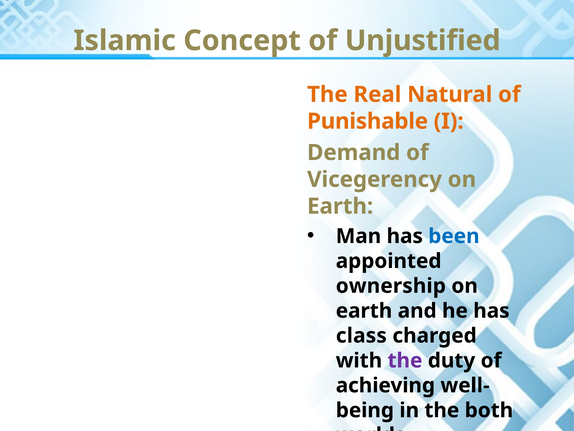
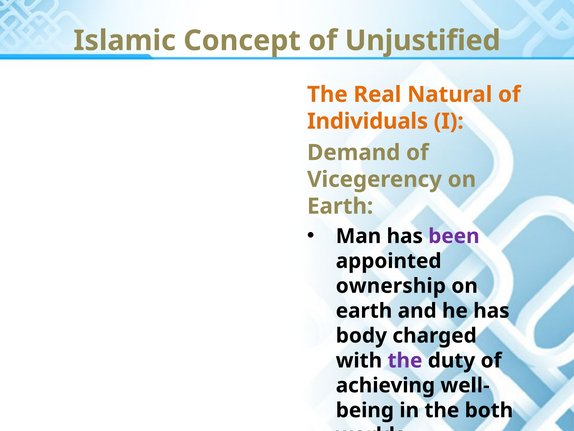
Punishable: Punishable -> Individuals
been colour: blue -> purple
class: class -> body
